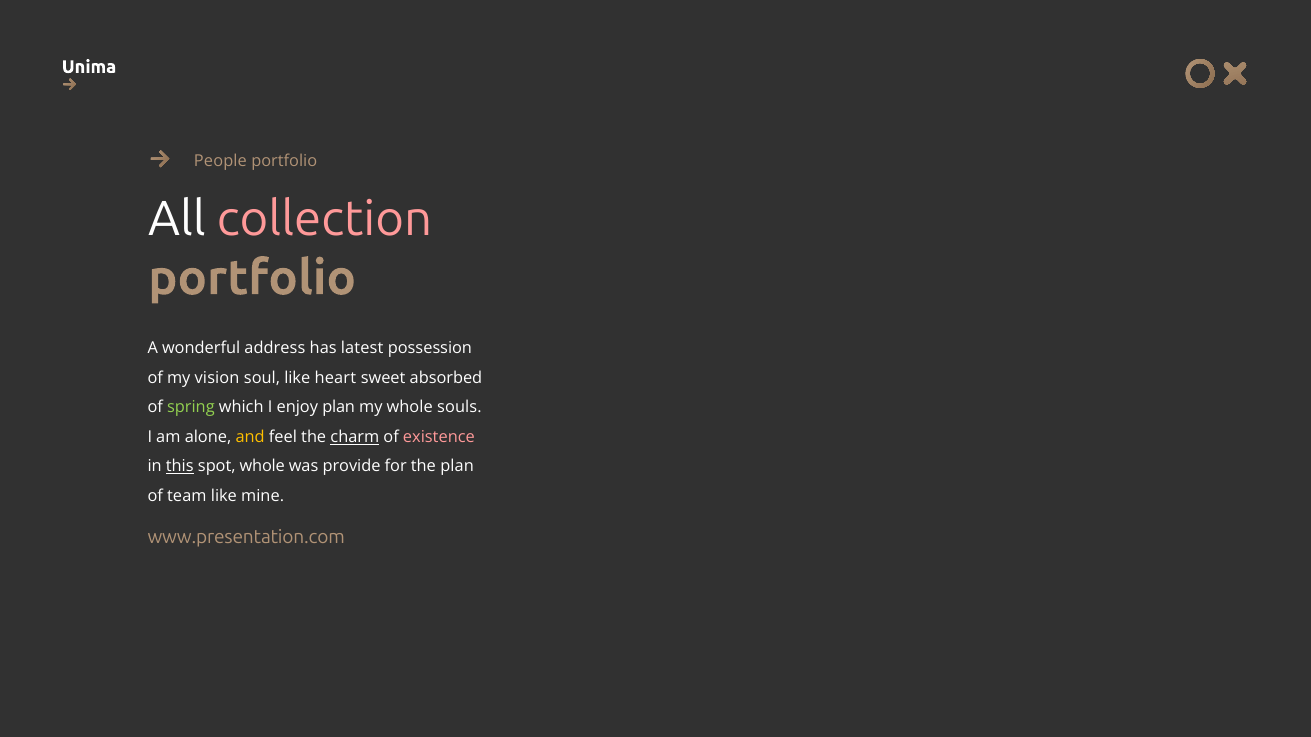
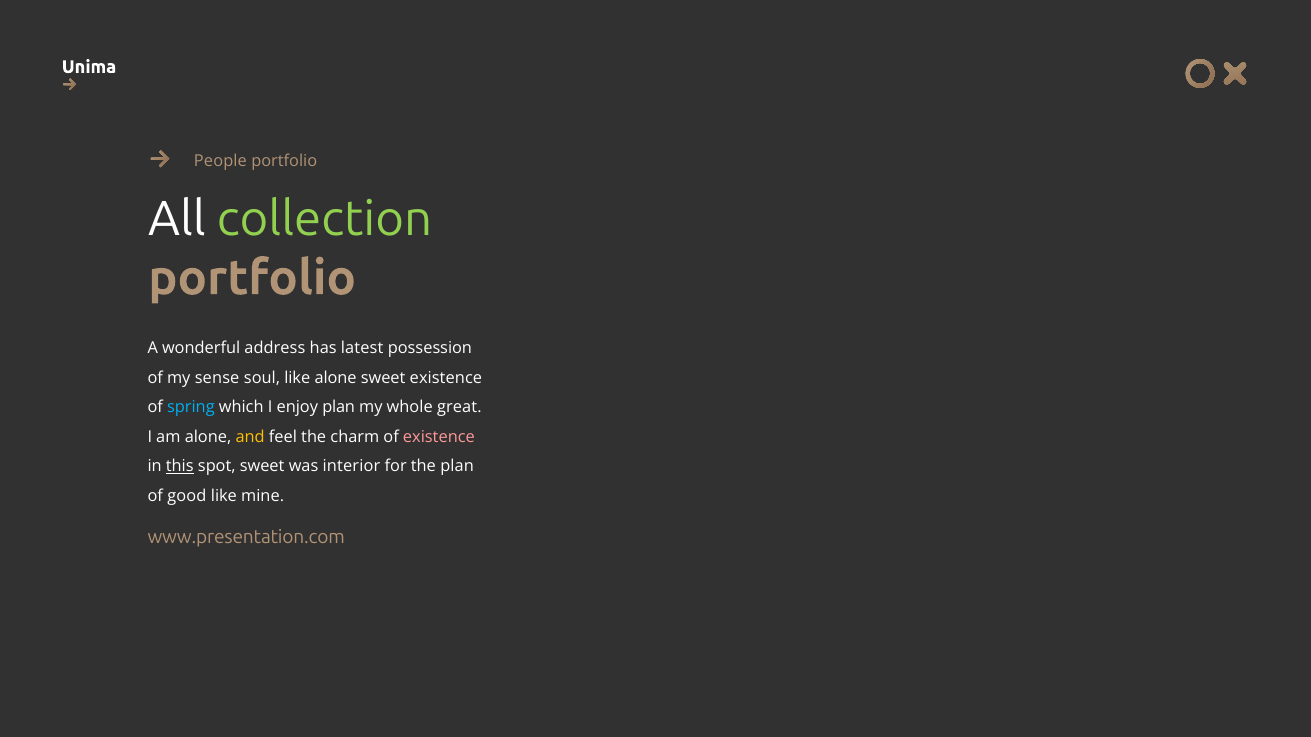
collection colour: pink -> light green
vision: vision -> sense
like heart: heart -> alone
sweet absorbed: absorbed -> existence
spring colour: light green -> light blue
souls: souls -> great
charm underline: present -> none
spot whole: whole -> sweet
provide: provide -> interior
team: team -> good
